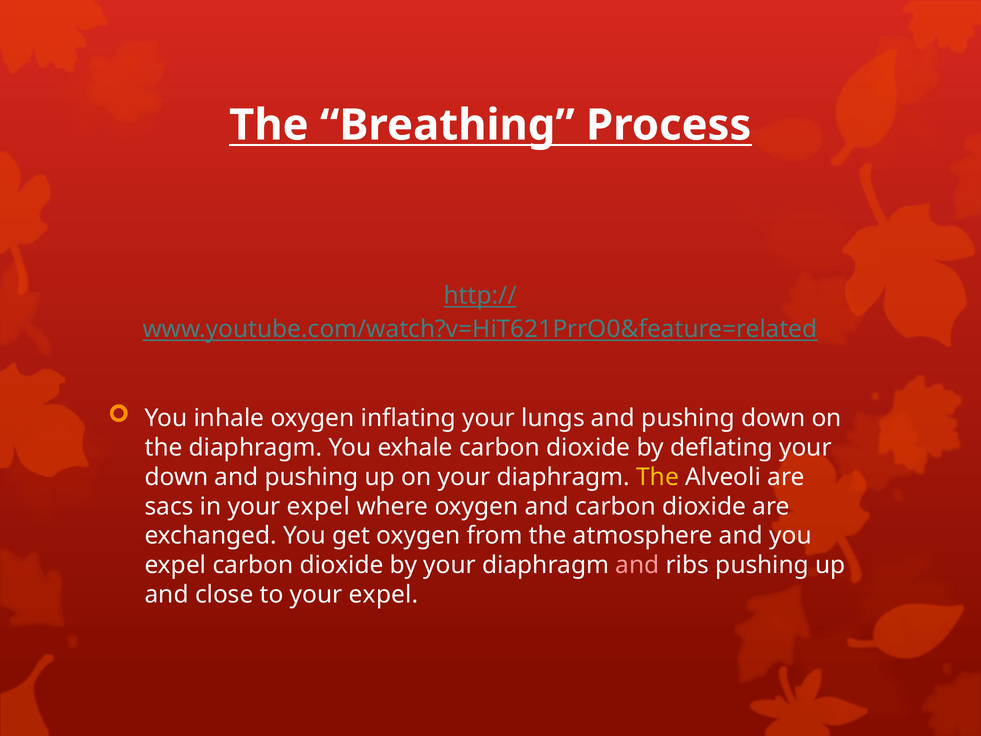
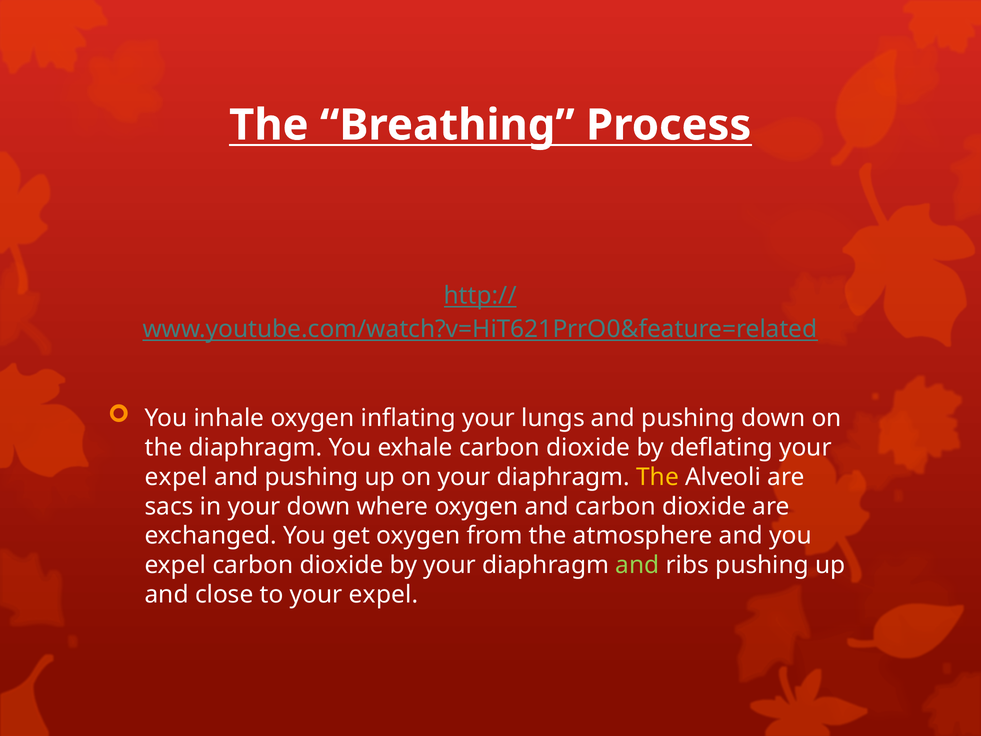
down at (177, 477): down -> expel
in your expel: expel -> down
and at (638, 565) colour: pink -> light green
